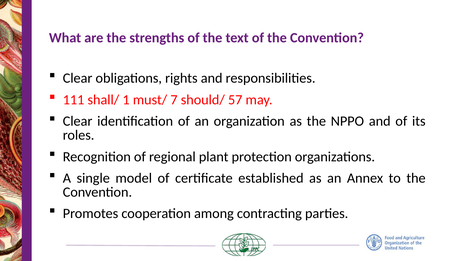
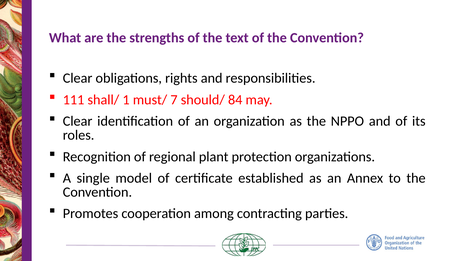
57: 57 -> 84
